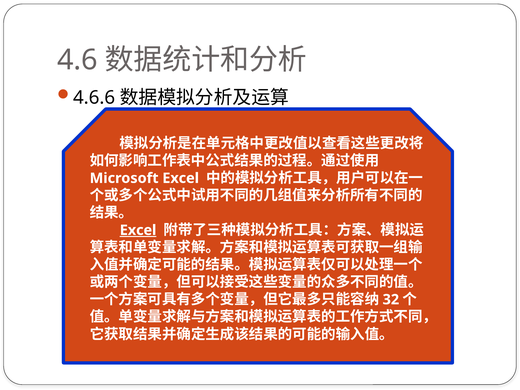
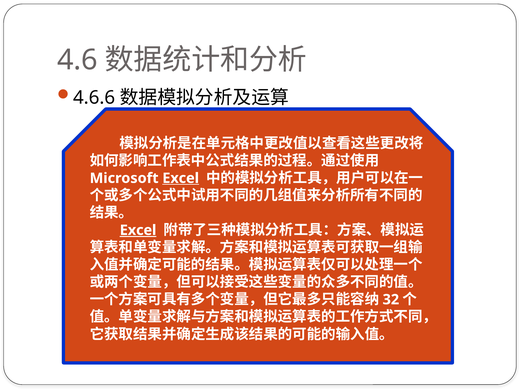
Excel at (181, 178) underline: none -> present
